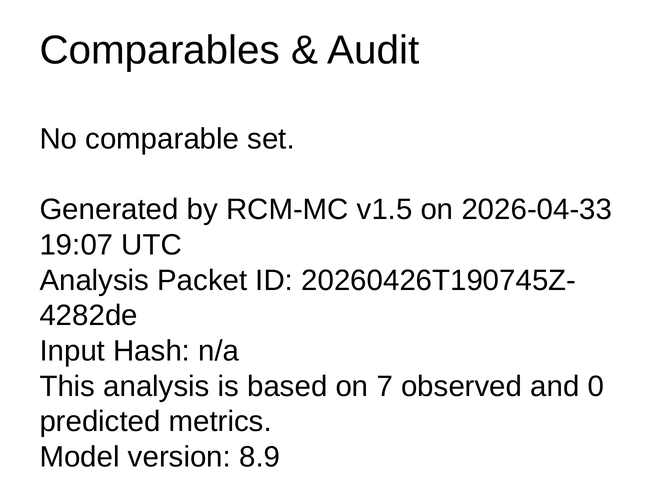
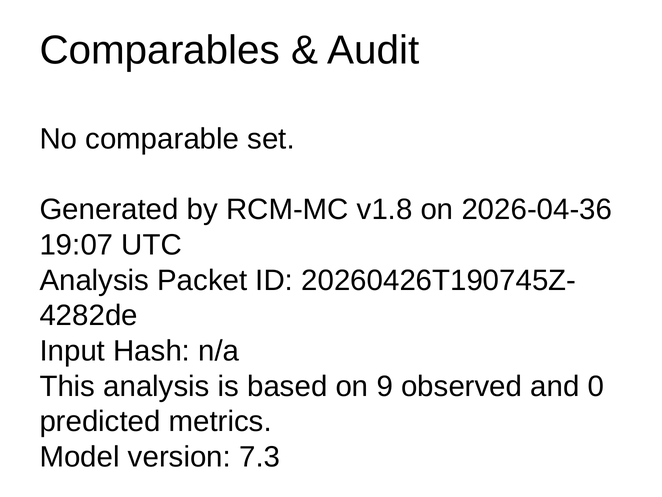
v1.5: v1.5 -> v1.8
2026-04-33: 2026-04-33 -> 2026-04-36
7: 7 -> 9
8.9: 8.9 -> 7.3
